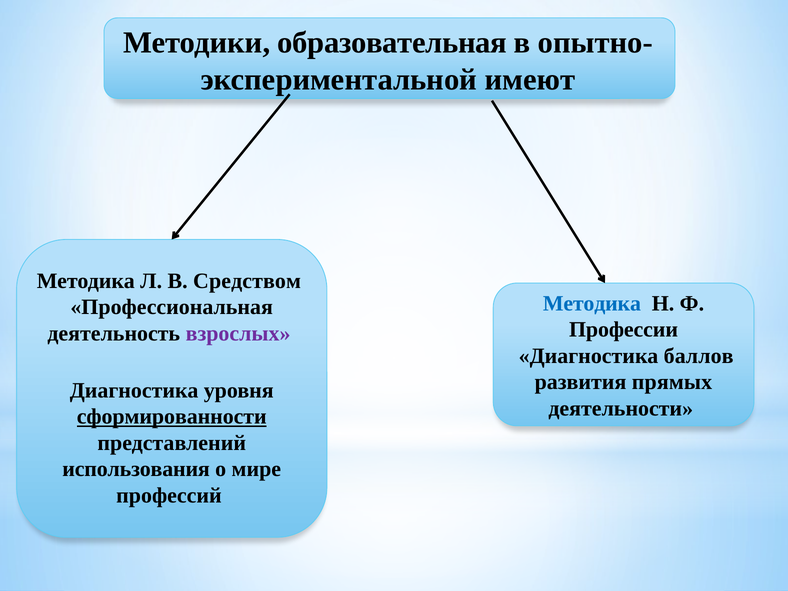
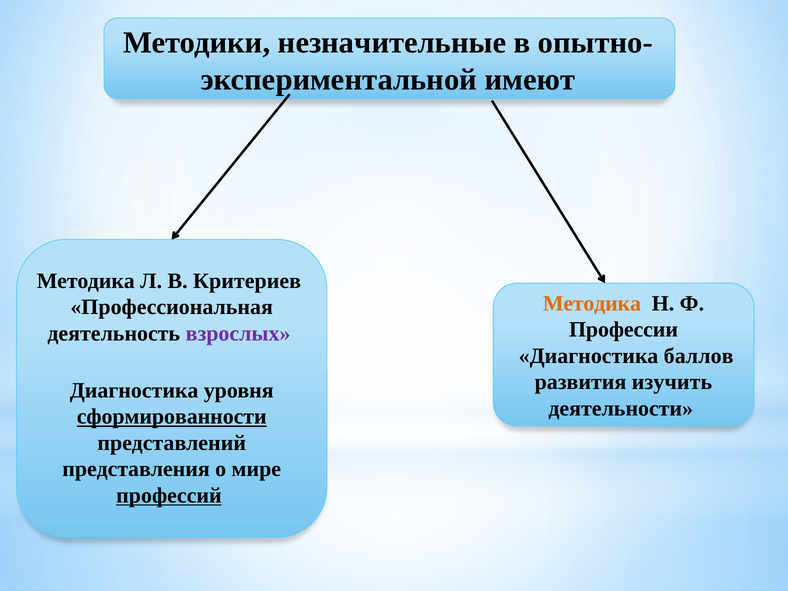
образовательная: образовательная -> незначительные
Средством: Средством -> Критериев
Методика at (592, 303) colour: blue -> orange
прямых: прямых -> изучить
использования: использования -> представления
профессий underline: none -> present
